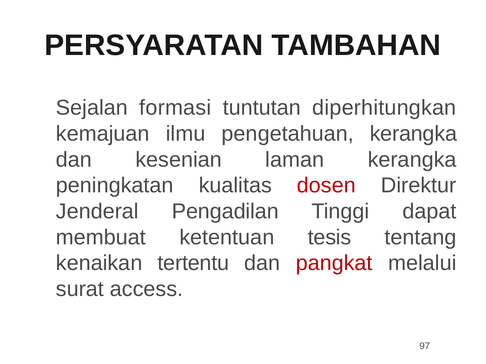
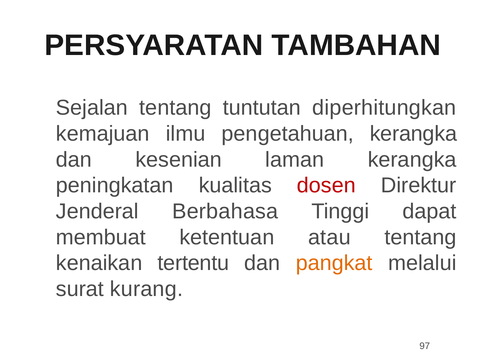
Sejalan formasi: formasi -> tentang
Pengadilan: Pengadilan -> Berbahasa
tesis: tesis -> atau
pangkat colour: red -> orange
access: access -> kurang
